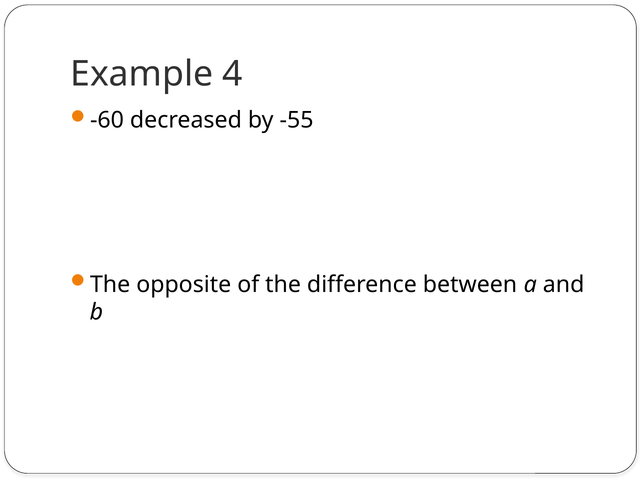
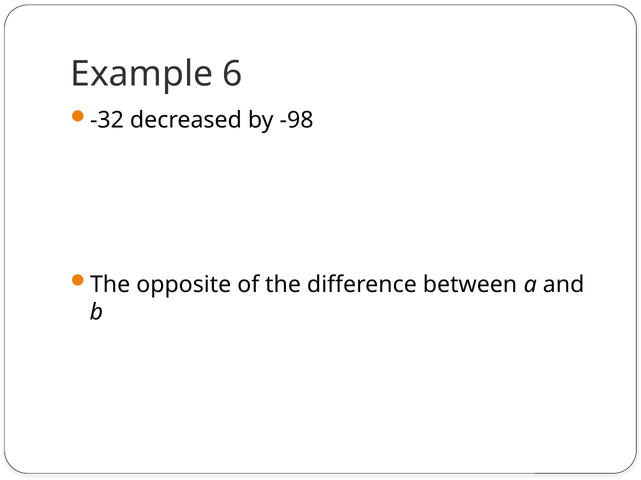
4: 4 -> 6
-60: -60 -> -32
-55: -55 -> -98
